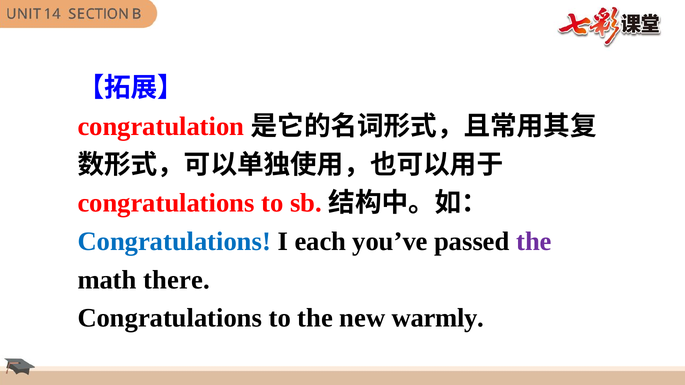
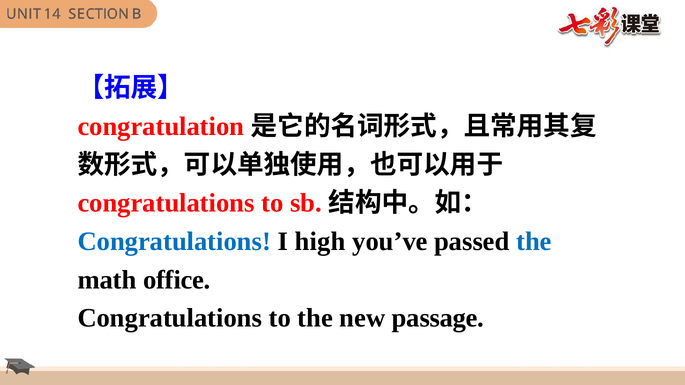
each: each -> high
the at (534, 242) colour: purple -> blue
there: there -> office
warmly: warmly -> passage
